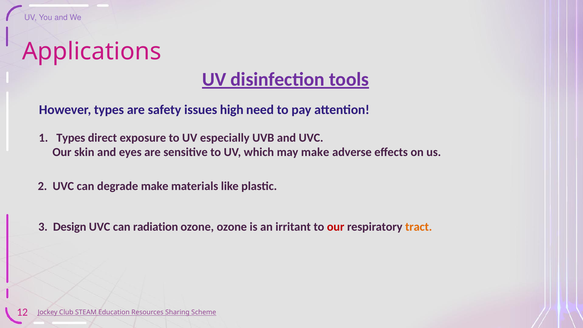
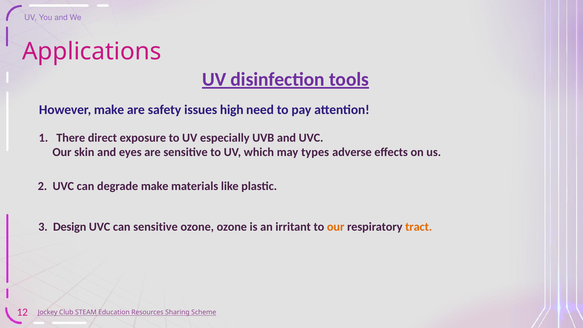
However types: types -> make
1 Types: Types -> There
may make: make -> types
can radiation: radiation -> sensitive
our at (336, 227) colour: red -> orange
